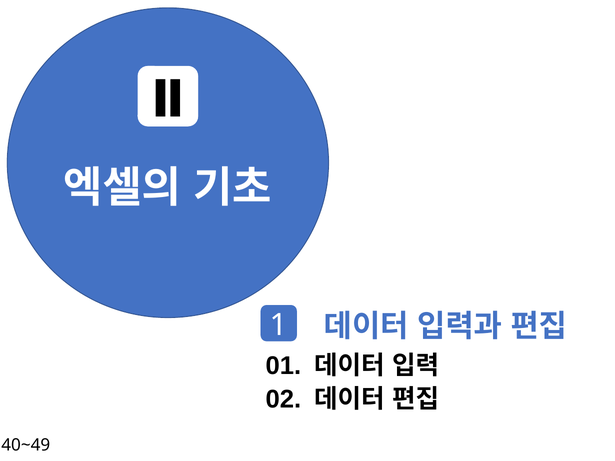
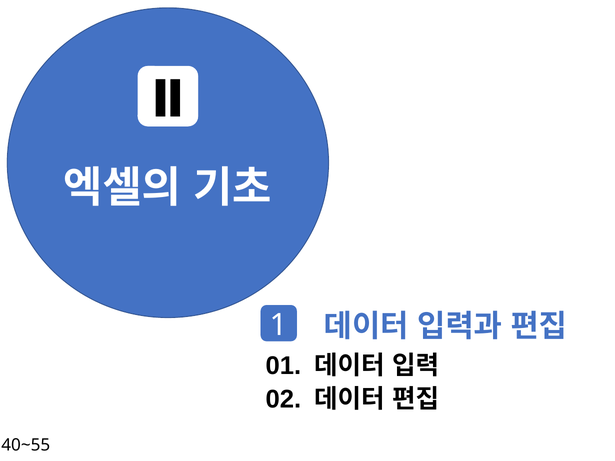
40~49: 40~49 -> 40~55
